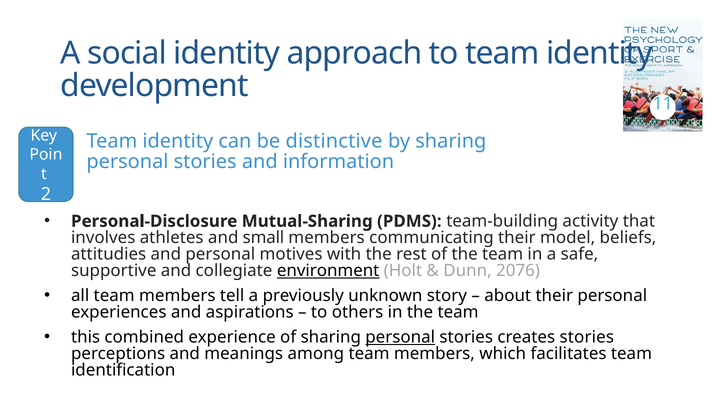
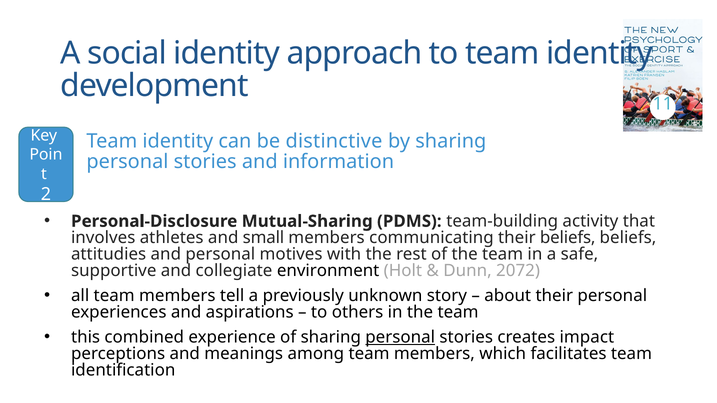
their model: model -> beliefs
environment underline: present -> none
2076: 2076 -> 2072
creates stories: stories -> impact
